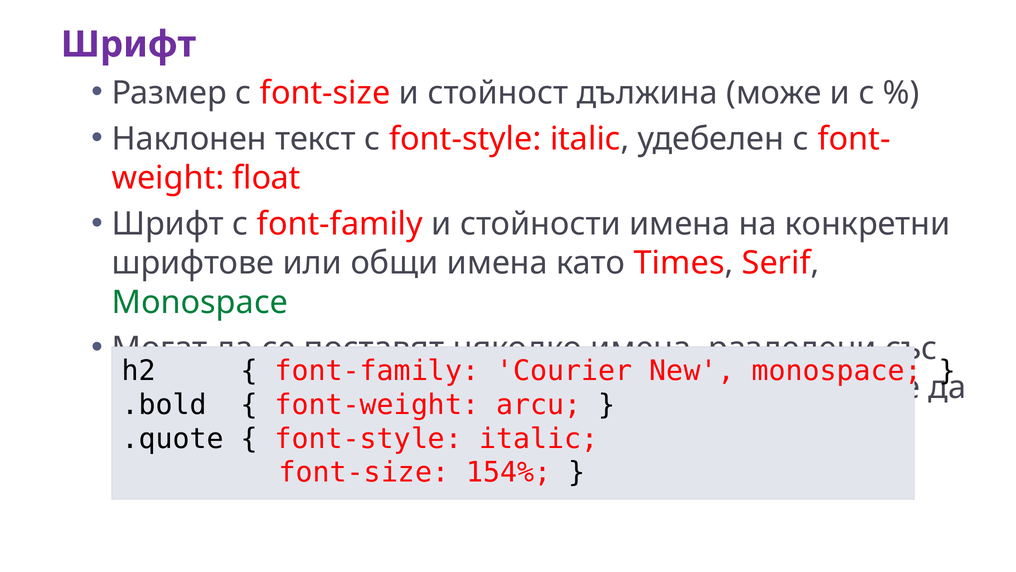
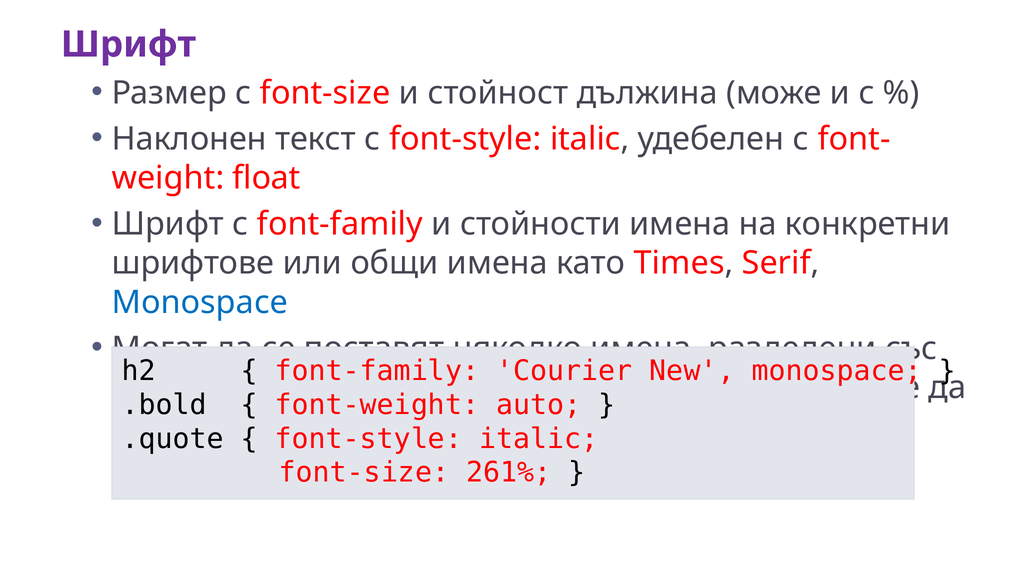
Monospace at (200, 302) colour: green -> blue
arcu: arcu -> auto
154%: 154% -> 261%
